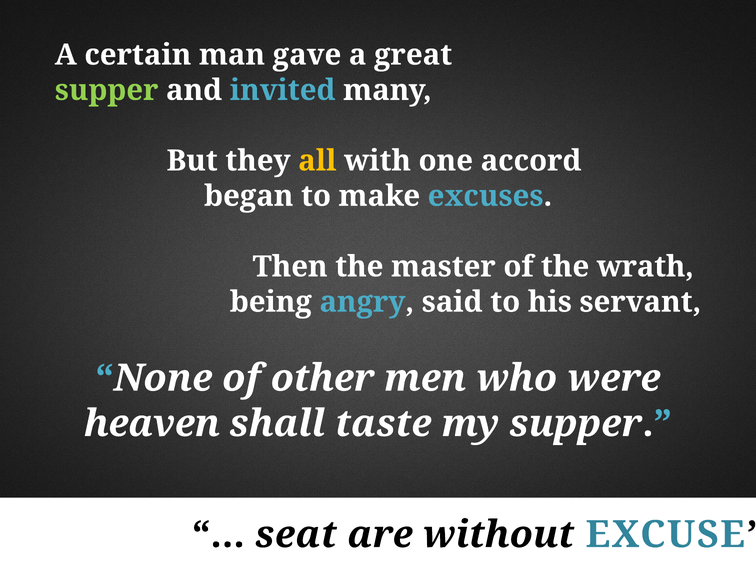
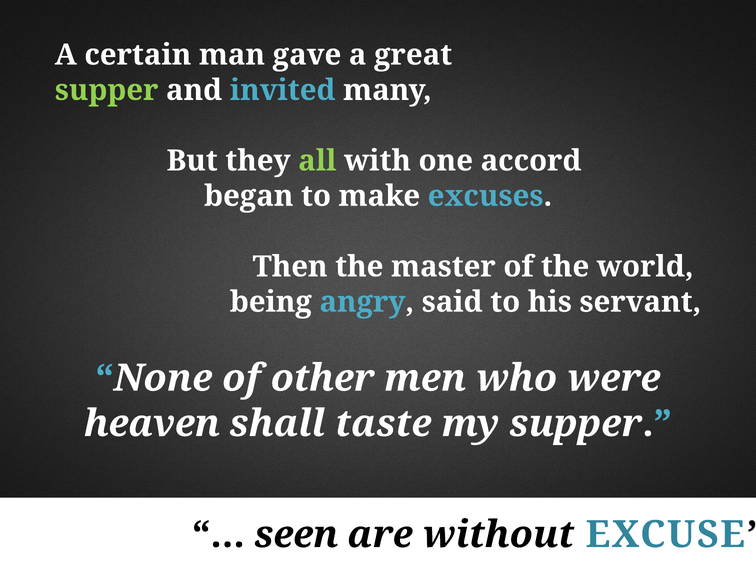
all colour: yellow -> light green
wrath: wrath -> world
seat: seat -> seen
